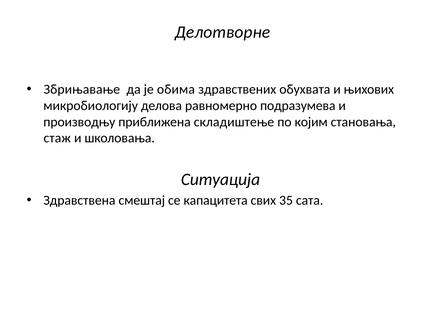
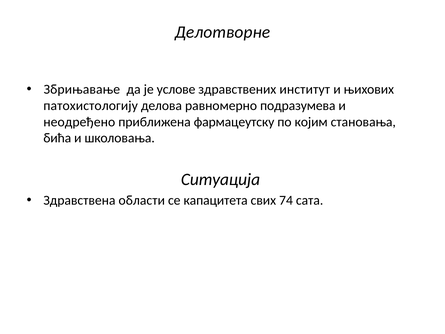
обима: обима -> услове
обухвата: обухвата -> институт
микробиологију: микробиологију -> патохистологију
производњу: производњу -> неодређено
складиштење: складиштење -> фармацеутску
стаж: стаж -> бића
смештај: смештај -> области
35: 35 -> 74
